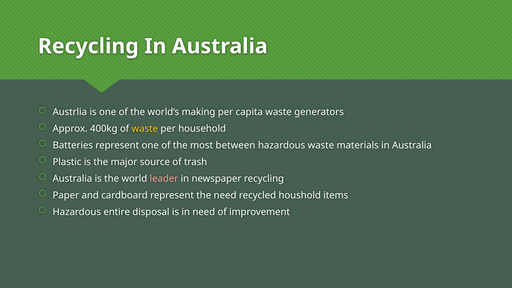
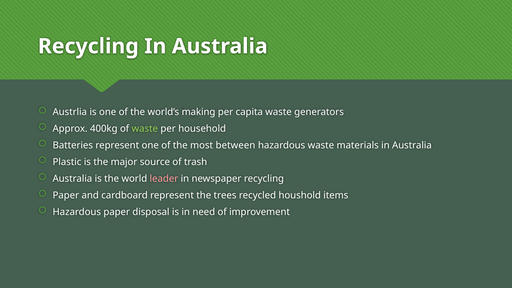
waste at (145, 129) colour: yellow -> light green
the need: need -> trees
Hazardous entire: entire -> paper
